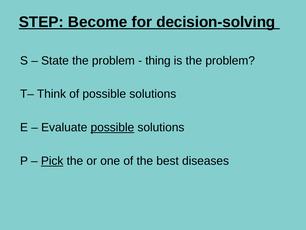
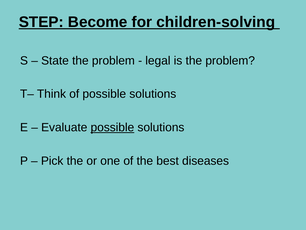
decision-solving: decision-solving -> children-solving
thing: thing -> legal
Pick underline: present -> none
